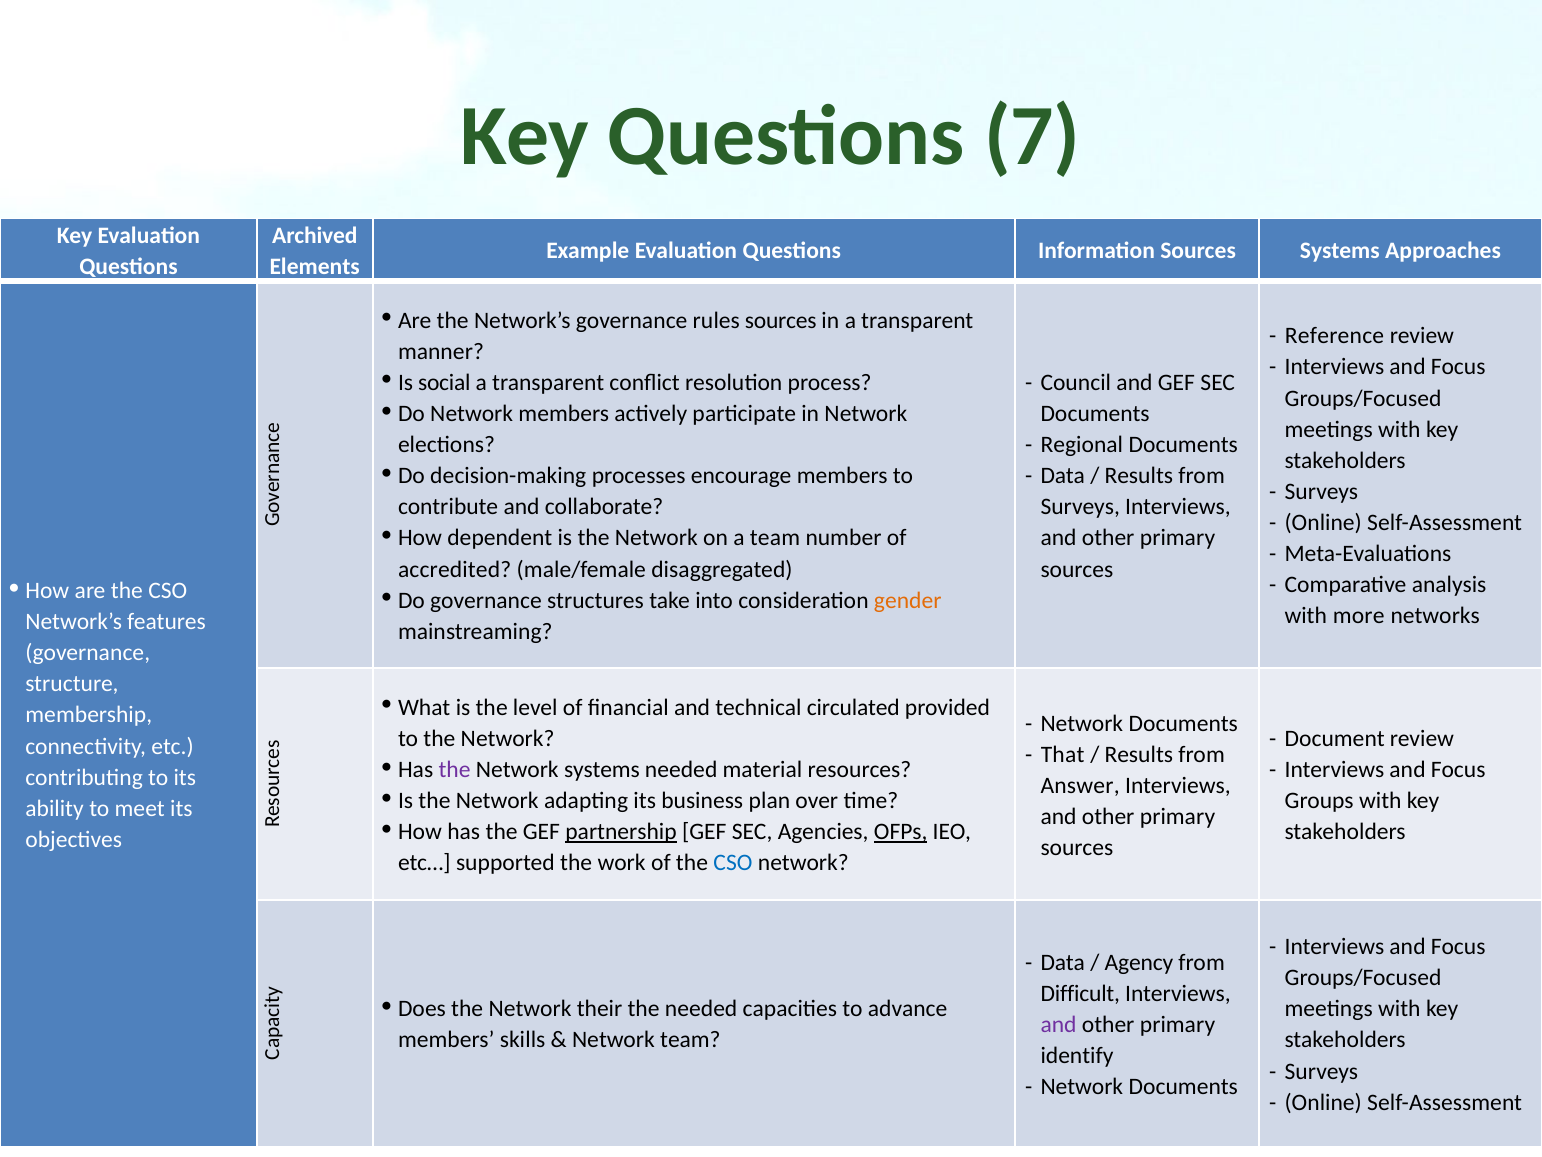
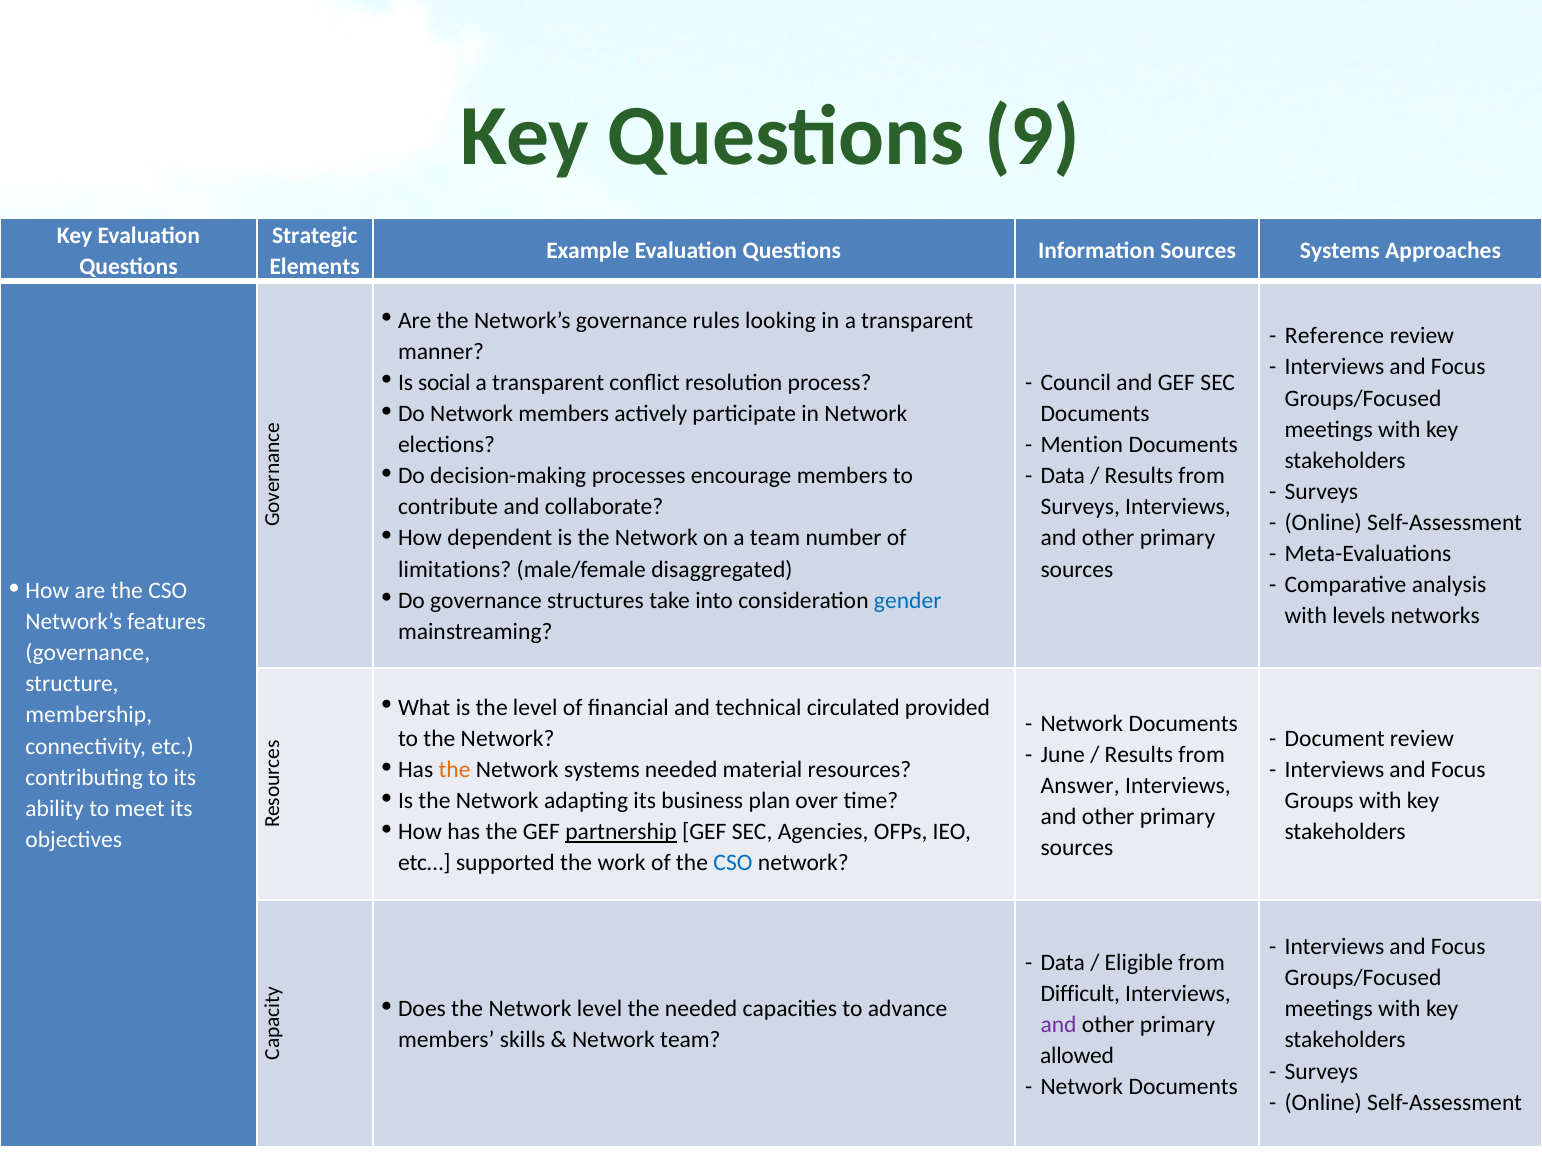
7: 7 -> 9
Archived: Archived -> Strategic
rules sources: sources -> looking
Regional: Regional -> Mention
accredited: accredited -> limitations
gender colour: orange -> blue
more: more -> levels
That: That -> June
the at (455, 770) colour: purple -> orange
OFPs underline: present -> none
Agency: Agency -> Eligible
Network their: their -> level
identify: identify -> allowed
